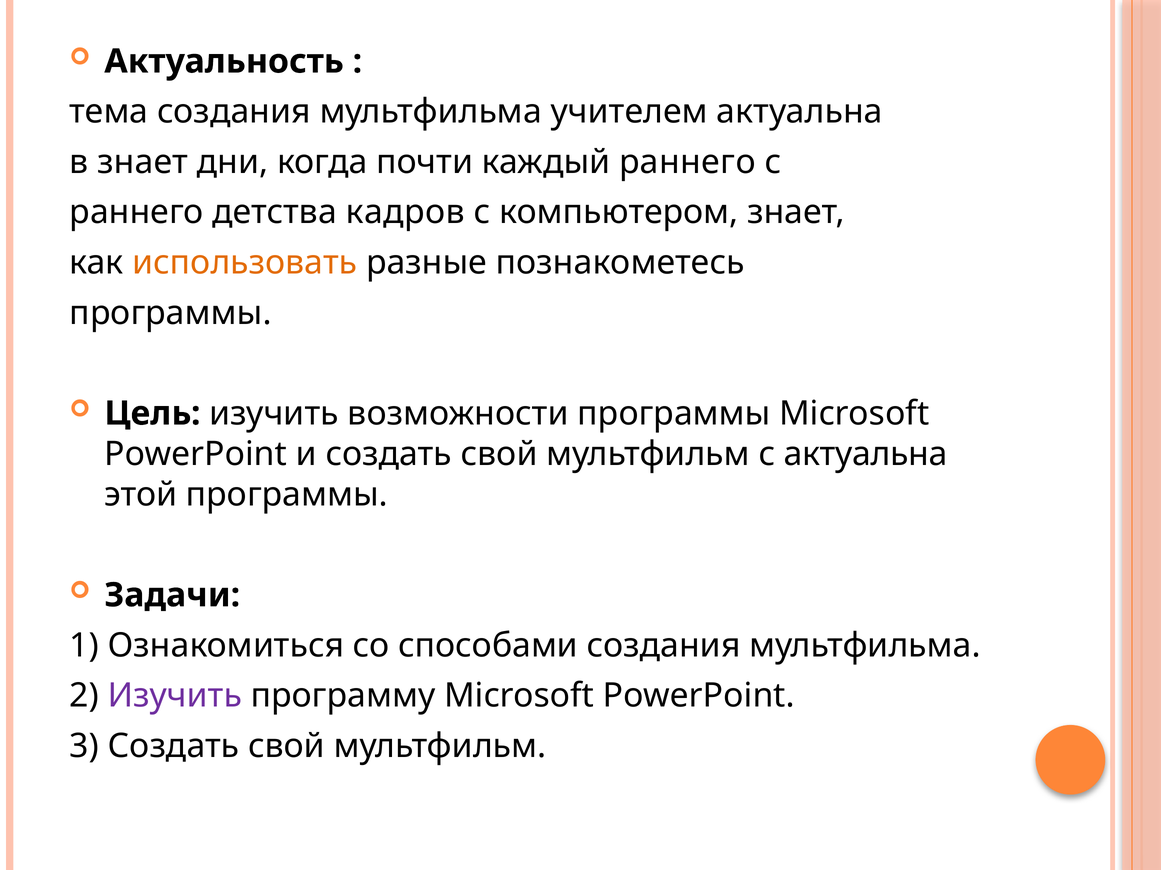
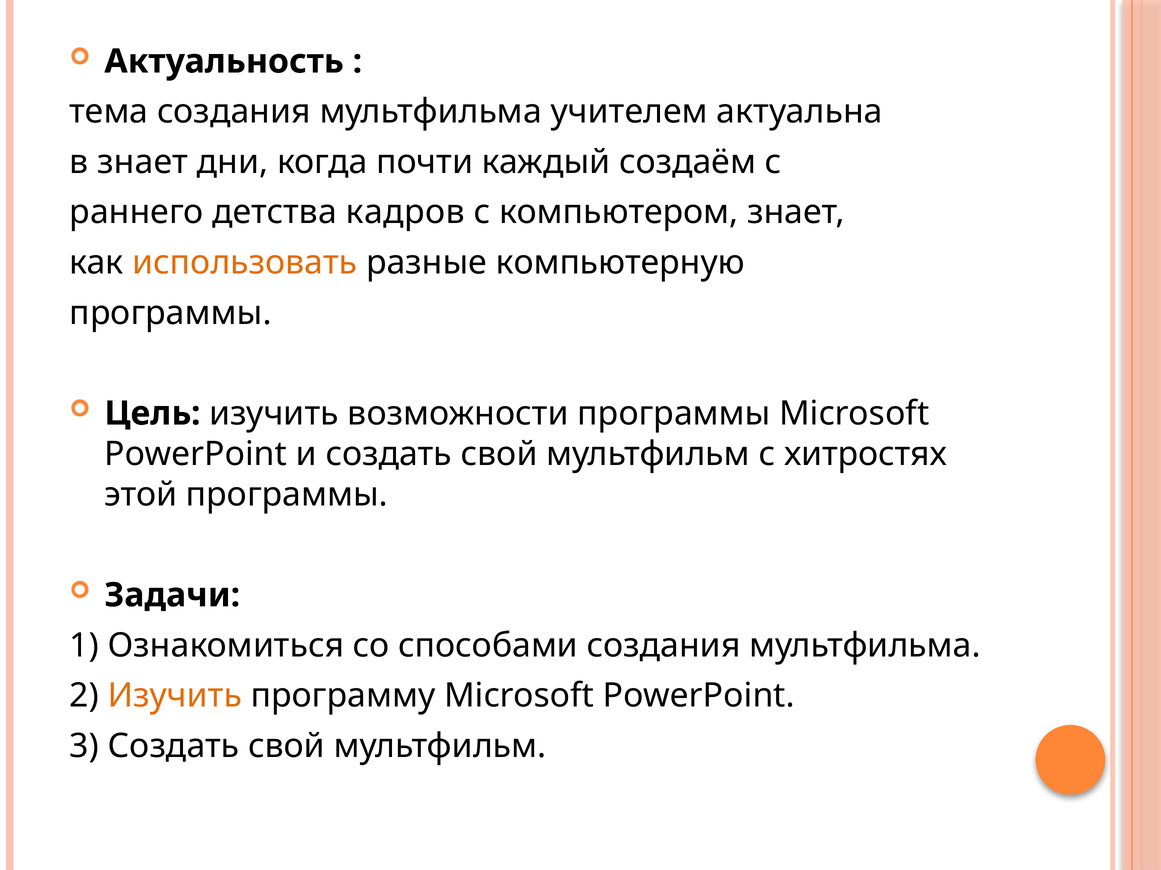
каждый раннего: раннего -> создаём
познакометесь: познакометесь -> компьютерную
с актуальна: актуальна -> хитростях
Изучить at (175, 696) colour: purple -> orange
